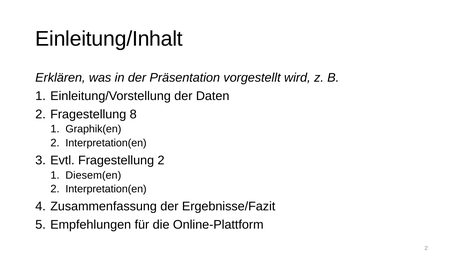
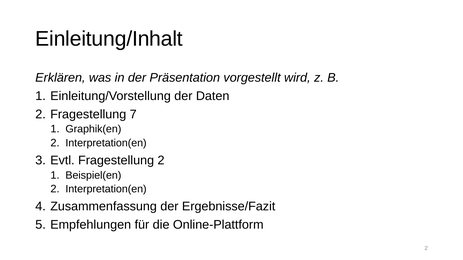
8: 8 -> 7
Diesem(en: Diesem(en -> Beispiel(en
